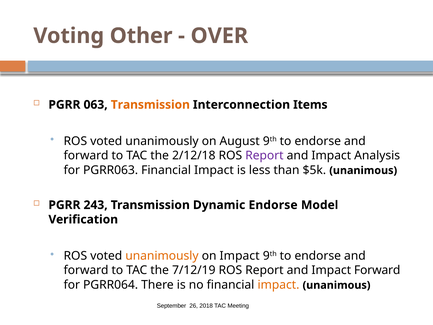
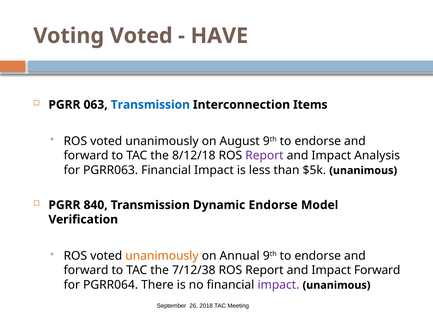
Voting Other: Other -> Voted
OVER: OVER -> HAVE
Transmission at (150, 105) colour: orange -> blue
2/12/18: 2/12/18 -> 8/12/18
243: 243 -> 840
on Impact: Impact -> Annual
7/12/19: 7/12/19 -> 7/12/38
impact at (278, 285) colour: orange -> purple
